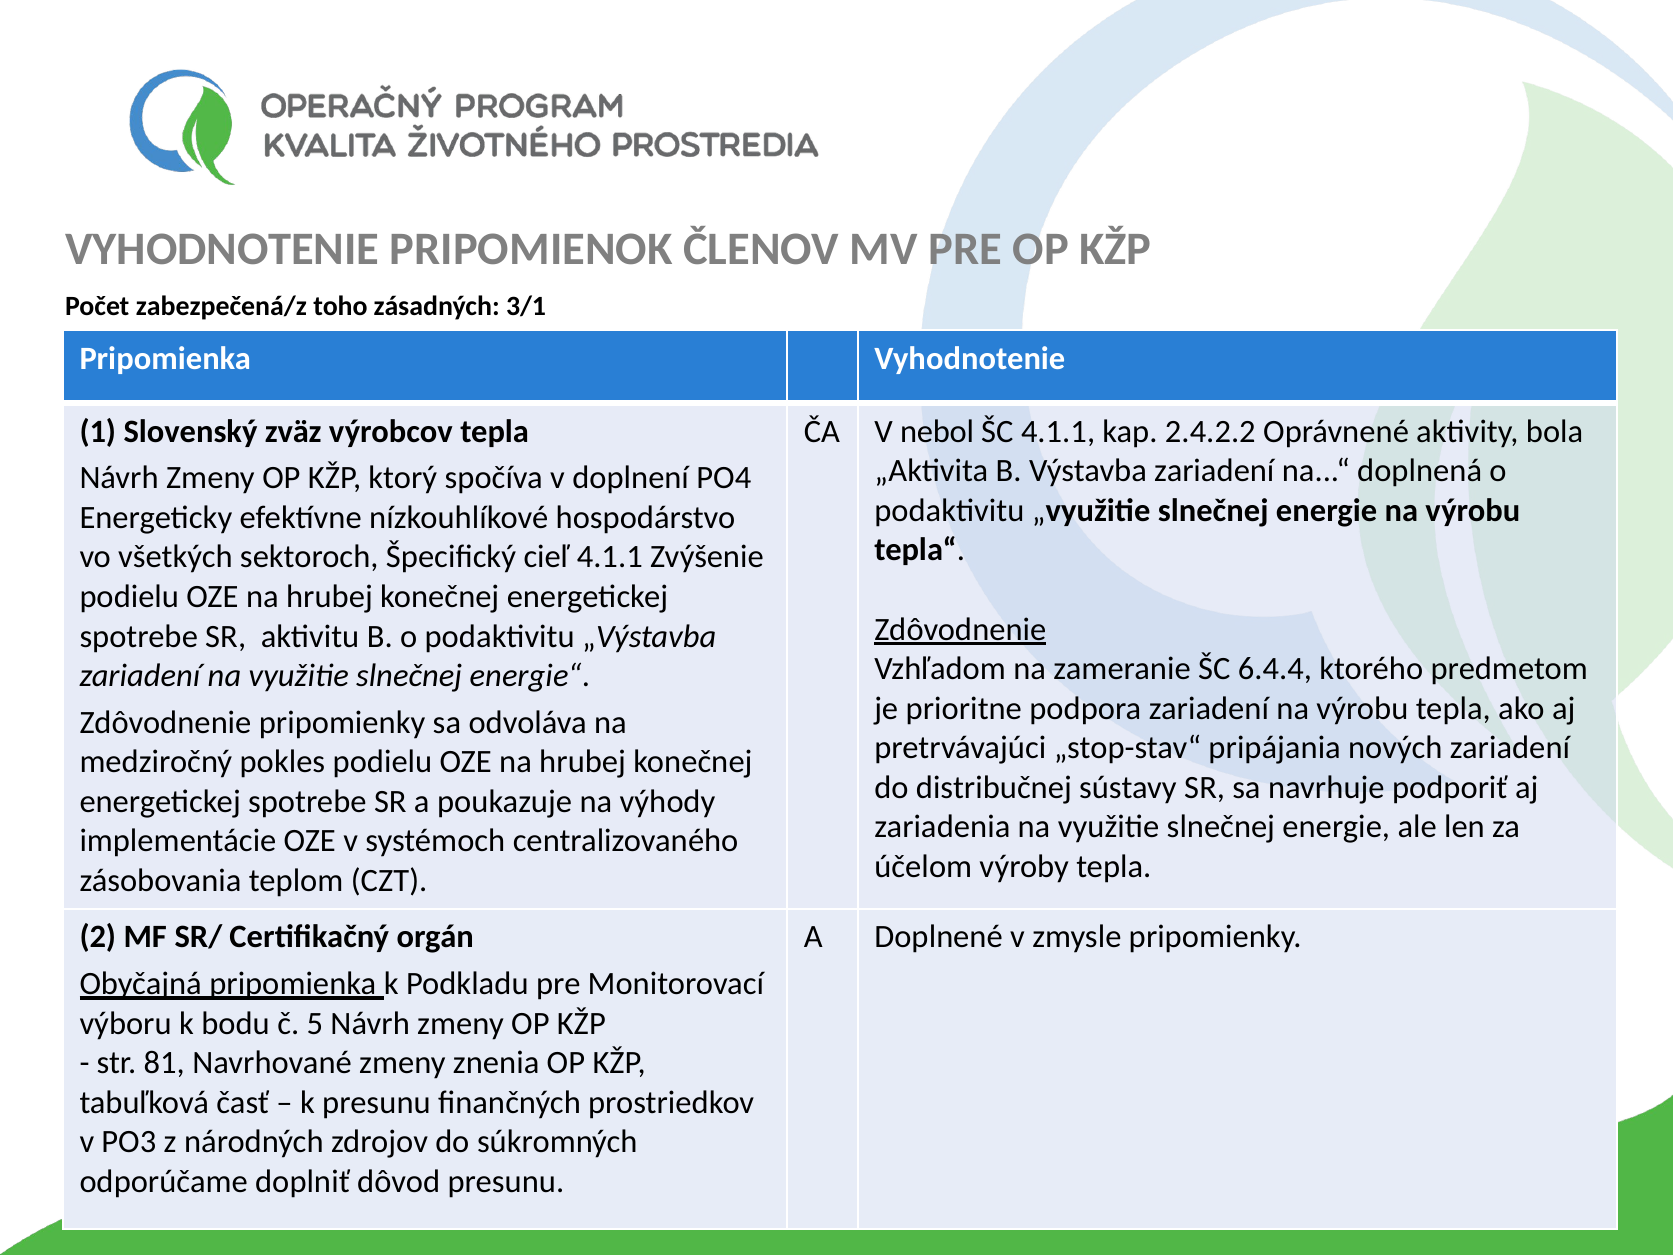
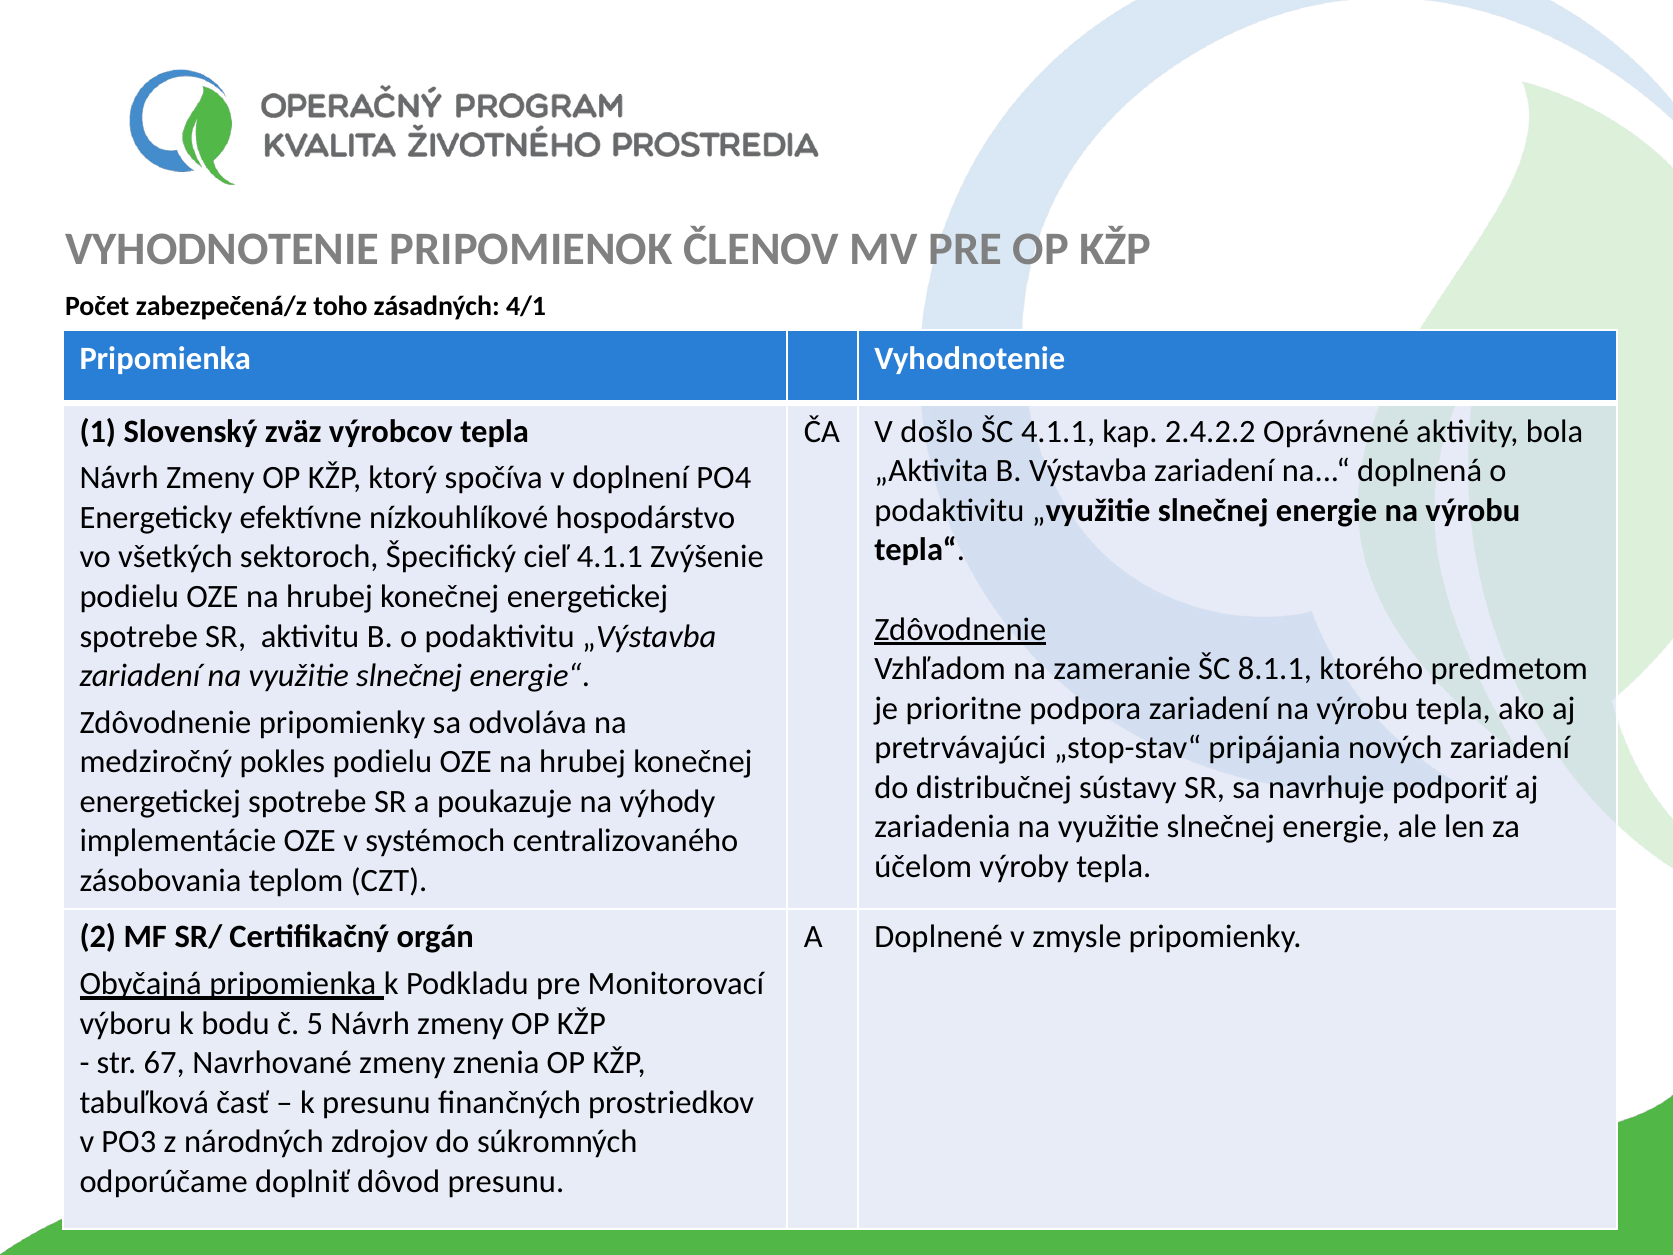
3/1: 3/1 -> 4/1
nebol: nebol -> došlo
6.4.4: 6.4.4 -> 8.1.1
81: 81 -> 67
